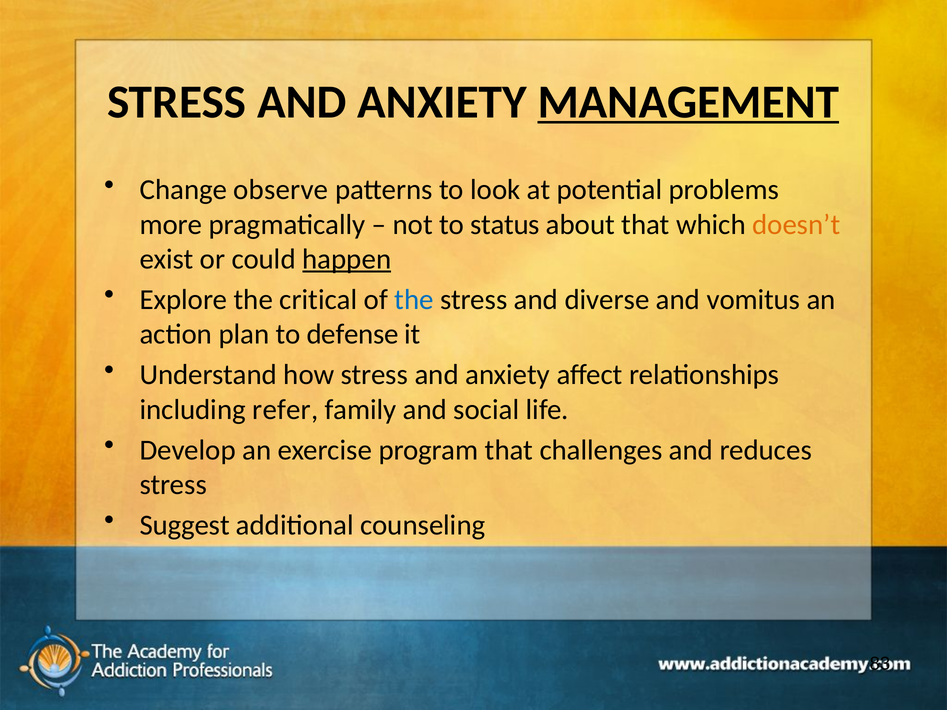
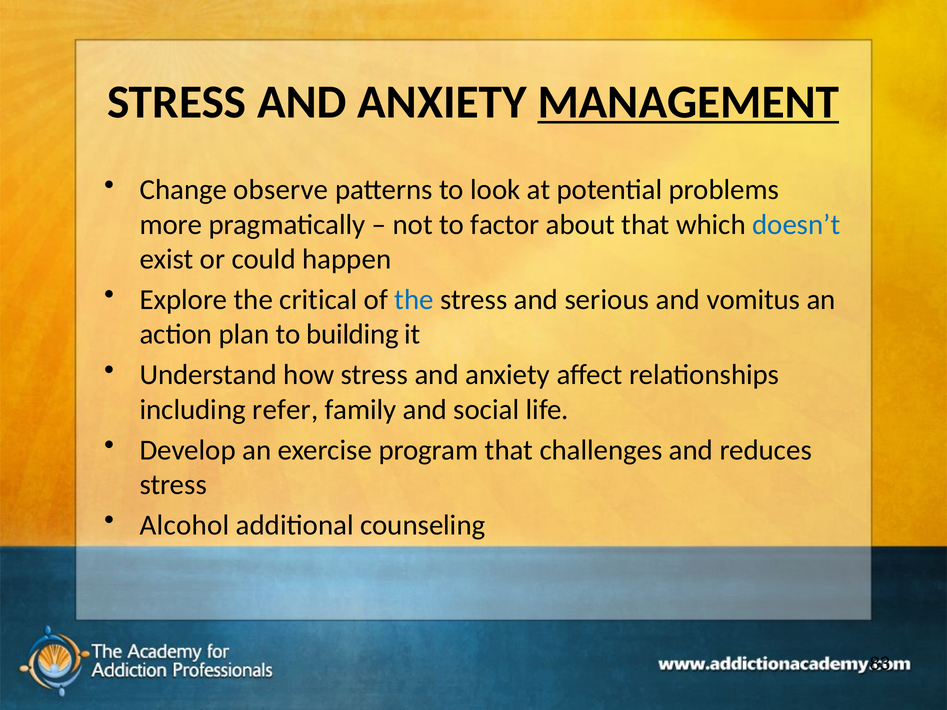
status: status -> factor
doesn’t colour: orange -> blue
happen underline: present -> none
diverse: diverse -> serious
defense: defense -> building
Suggest: Suggest -> Alcohol
